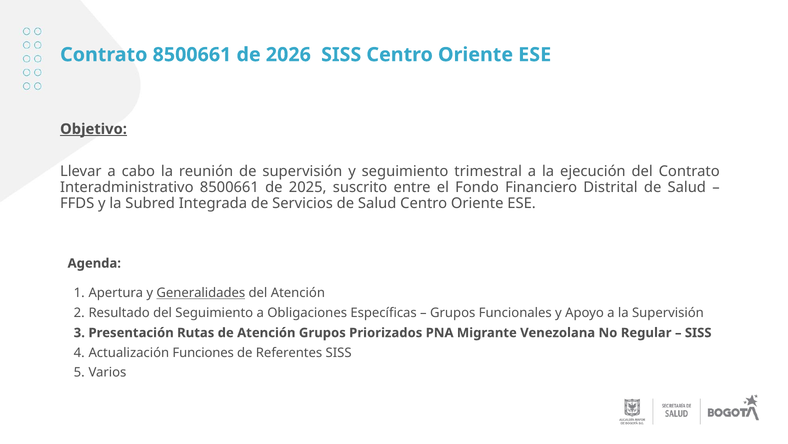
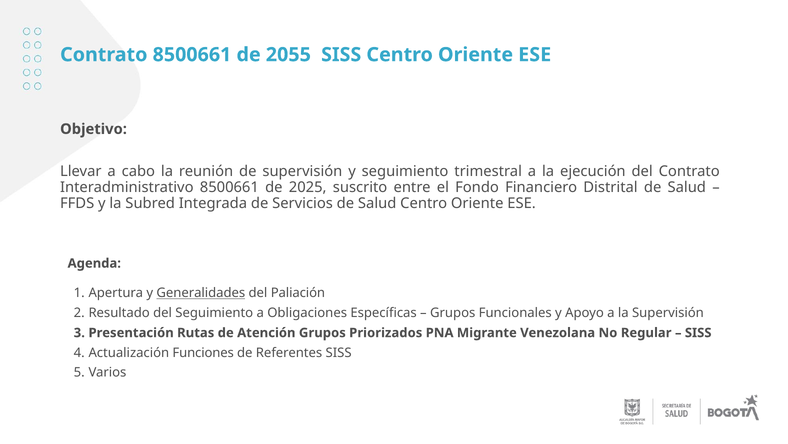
2026: 2026 -> 2055
Objetivo underline: present -> none
del Atención: Atención -> Paliación
